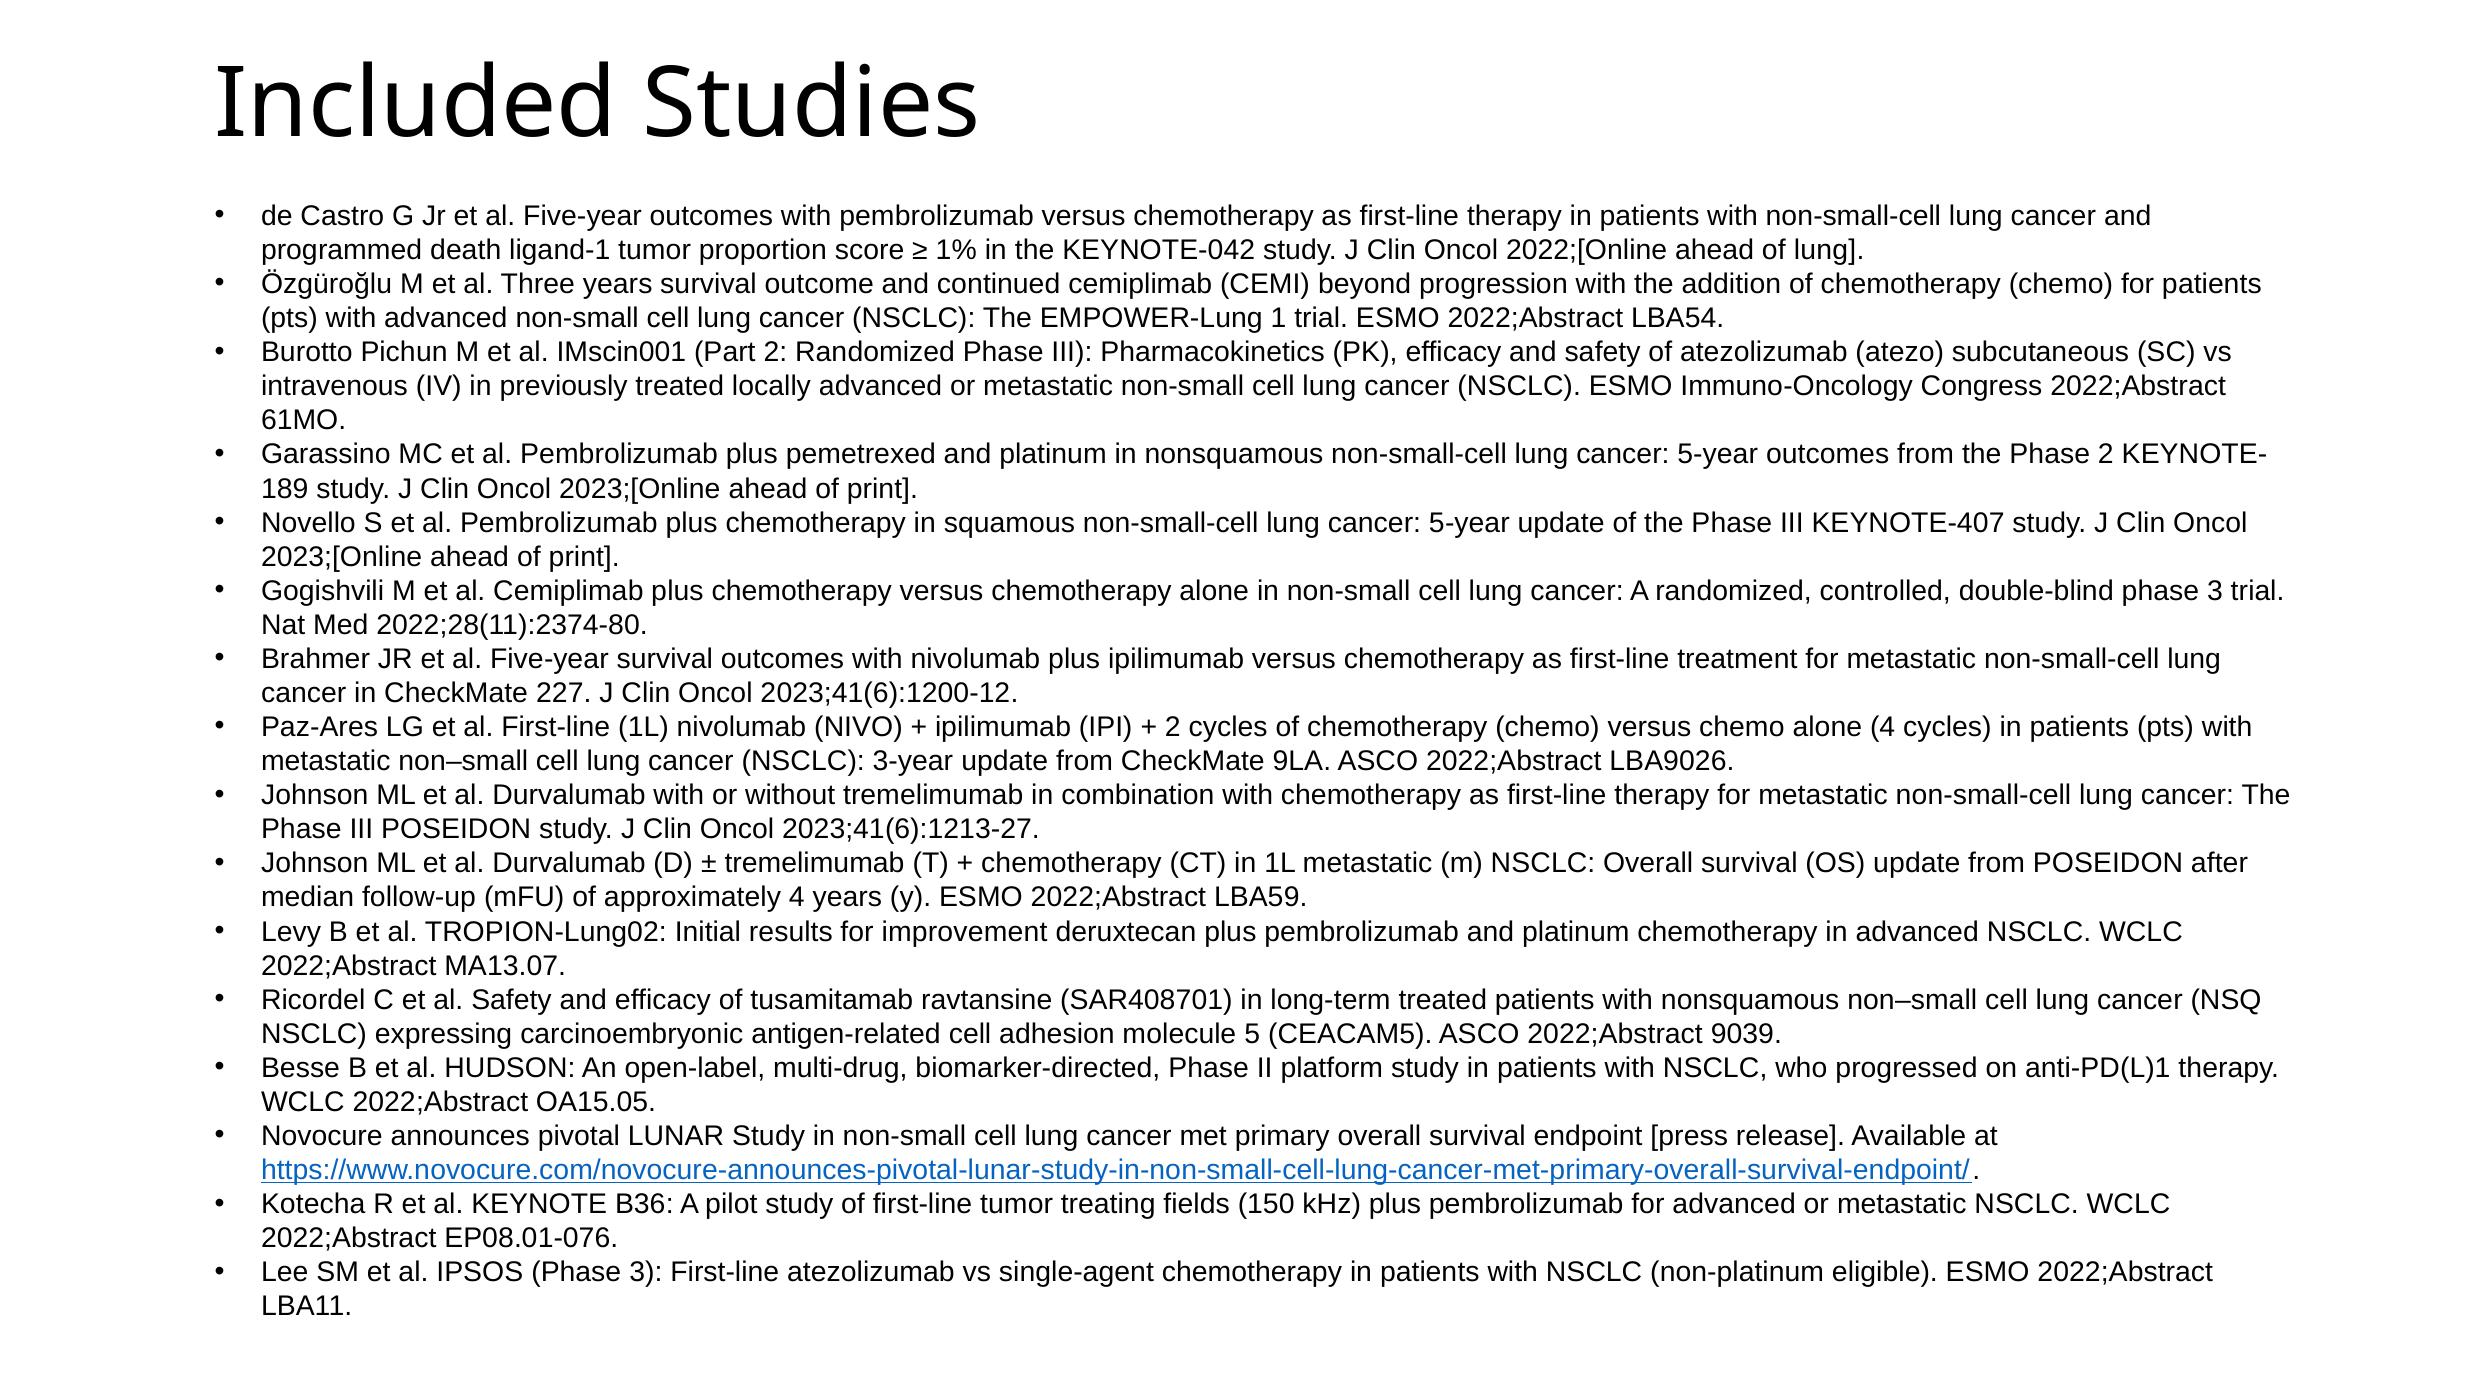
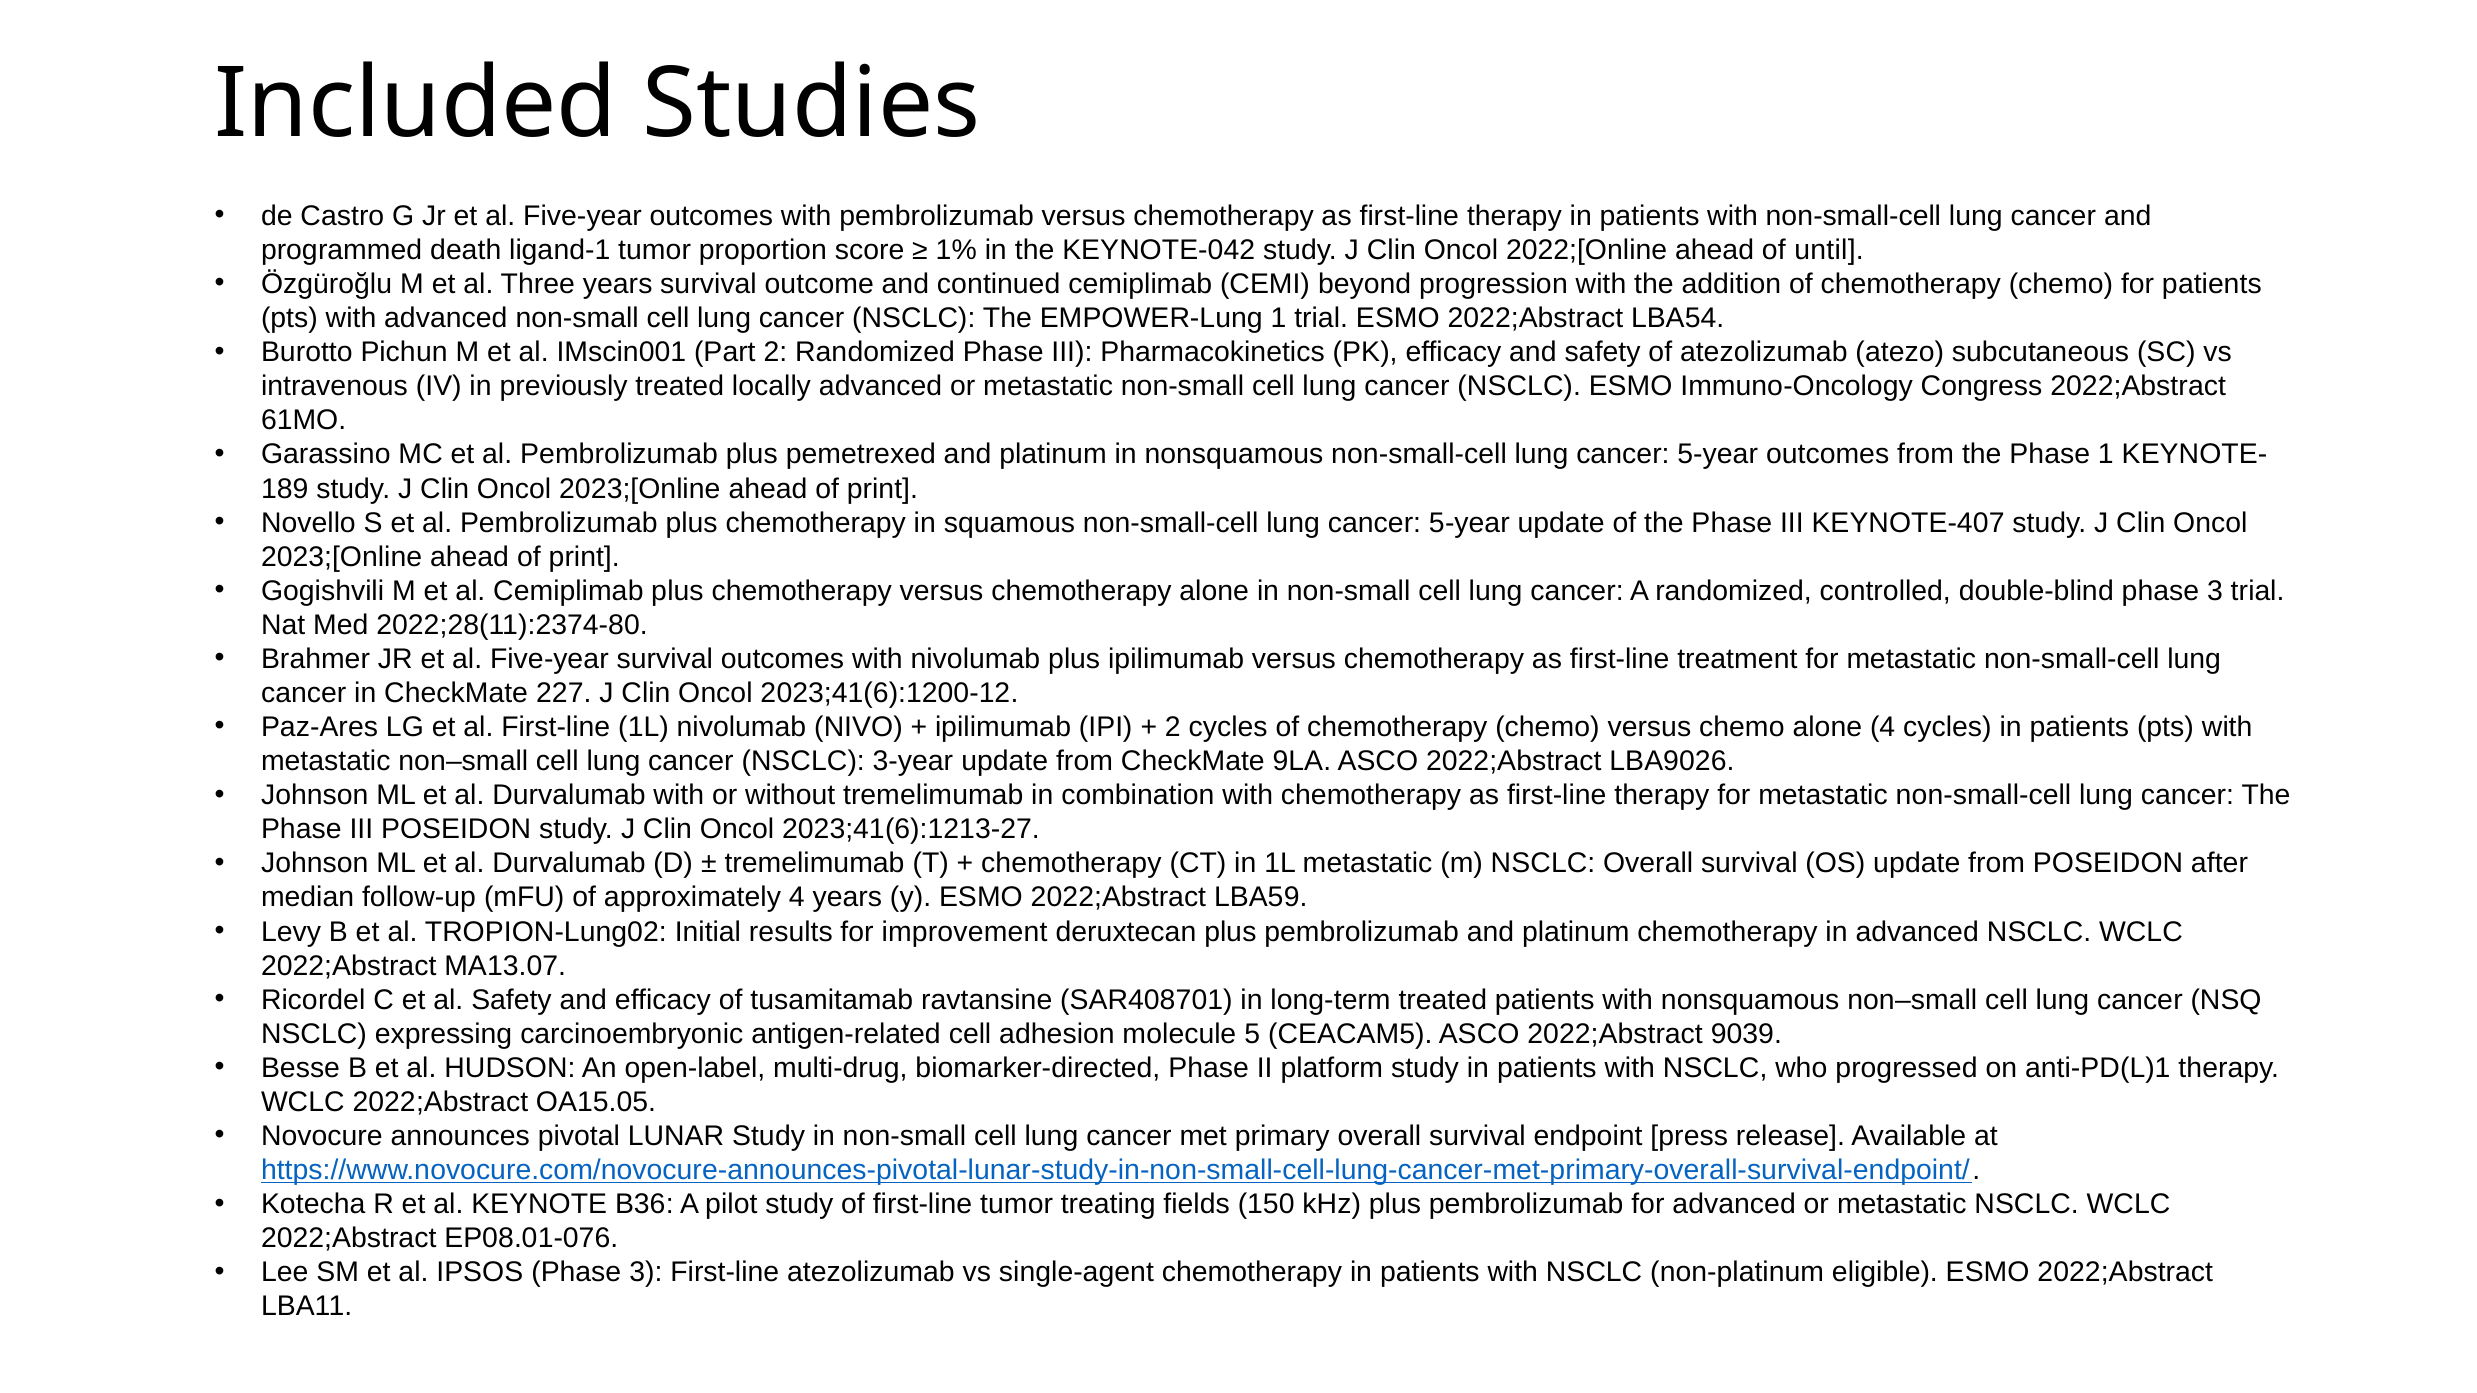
of lung: lung -> until
Phase 2: 2 -> 1
